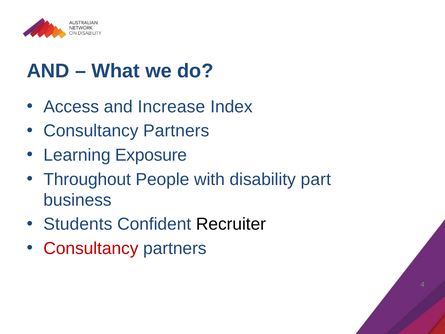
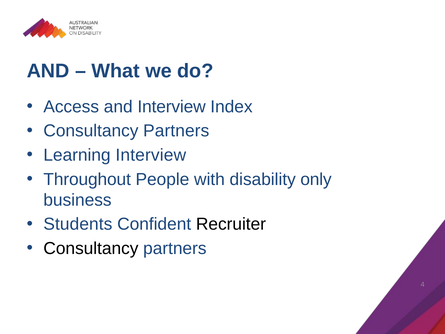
and Increase: Increase -> Interview
Learning Exposure: Exposure -> Interview
part: part -> only
Consultancy at (91, 248) colour: red -> black
